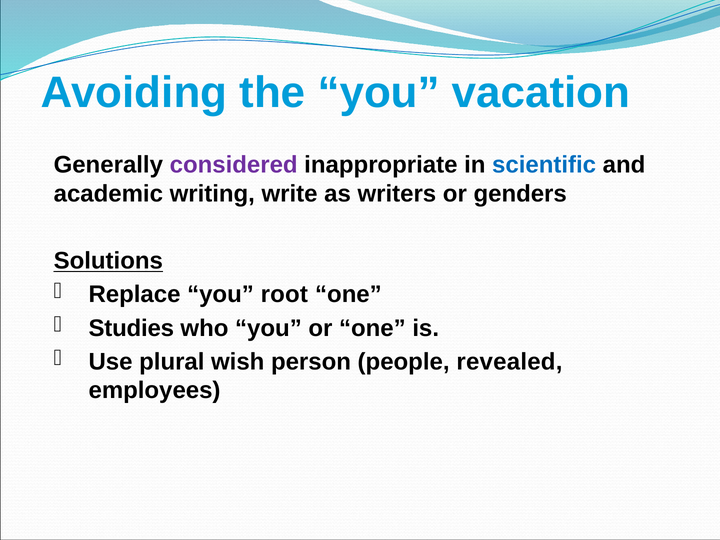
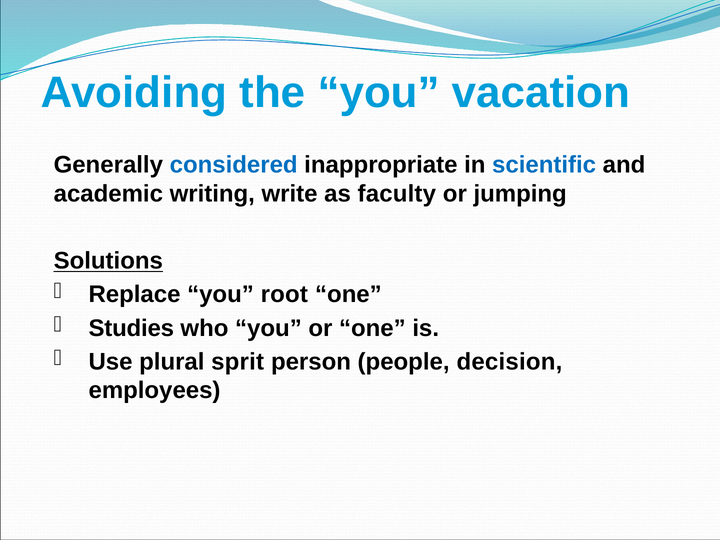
considered colour: purple -> blue
writers: writers -> faculty
genders: genders -> jumping
wish: wish -> sprit
revealed: revealed -> decision
